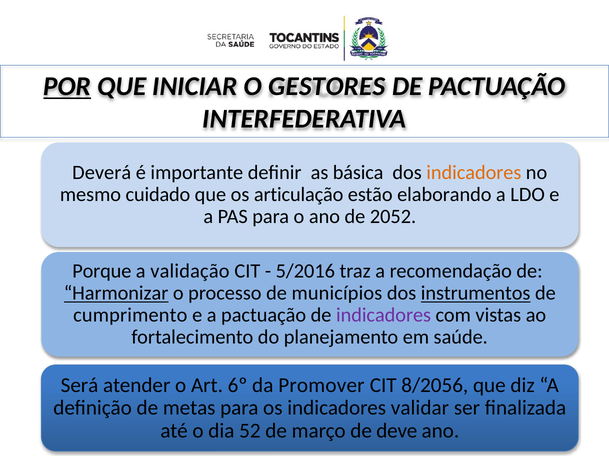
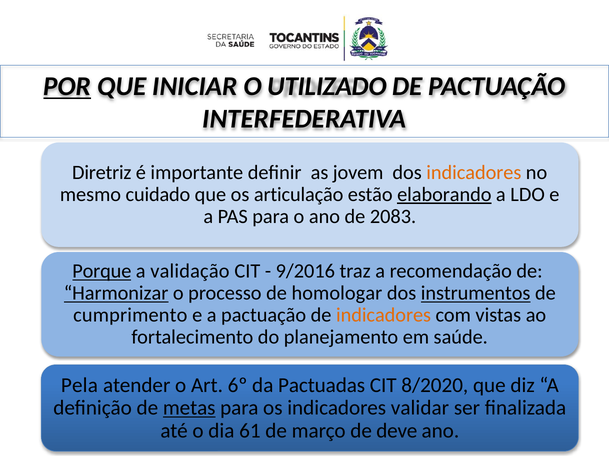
GESTORES: GESTORES -> UTILIZADO
Deverá: Deverá -> Diretriz
básica: básica -> jovem
elaborando underline: none -> present
2052: 2052 -> 2083
Porque underline: none -> present
5/2016: 5/2016 -> 9/2016
municípios: municípios -> homologar
indicadores at (384, 315) colour: purple -> orange
Será: Será -> Pela
Promover: Promover -> Pactuadas
8/2056: 8/2056 -> 8/2020
metas underline: none -> present
52: 52 -> 61
